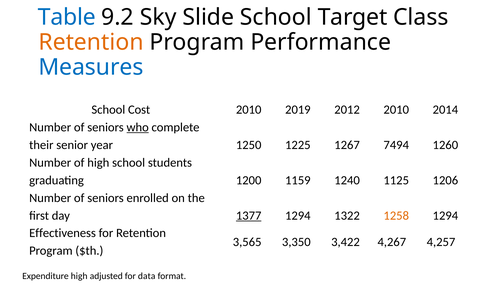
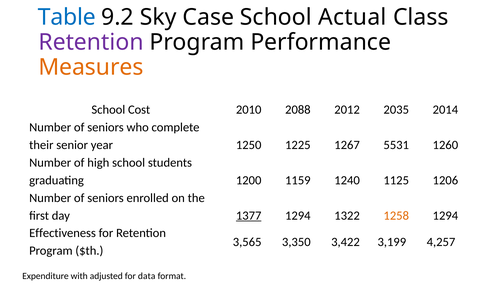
Slide: Slide -> Case
Target: Target -> Actual
Retention at (91, 42) colour: orange -> purple
Measures colour: blue -> orange
2019: 2019 -> 2088
2012 2010: 2010 -> 2035
who underline: present -> none
7494: 7494 -> 5531
4,267: 4,267 -> 3,199
Expenditure high: high -> with
